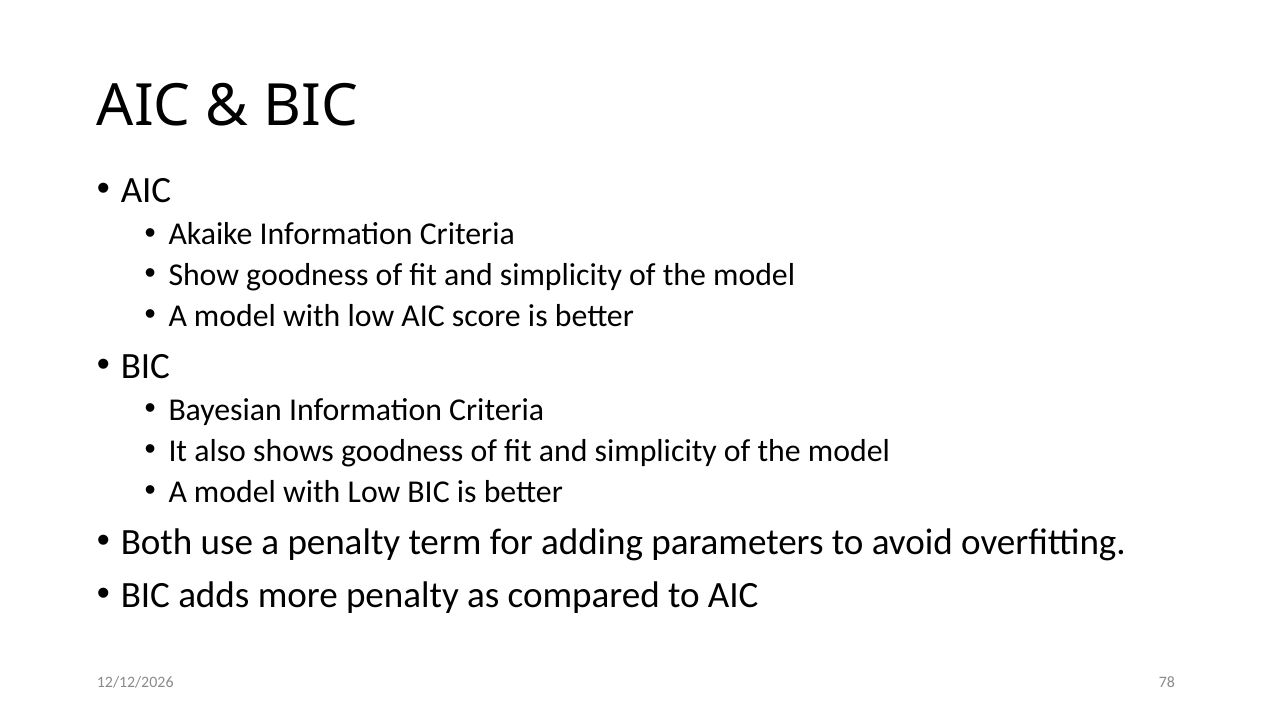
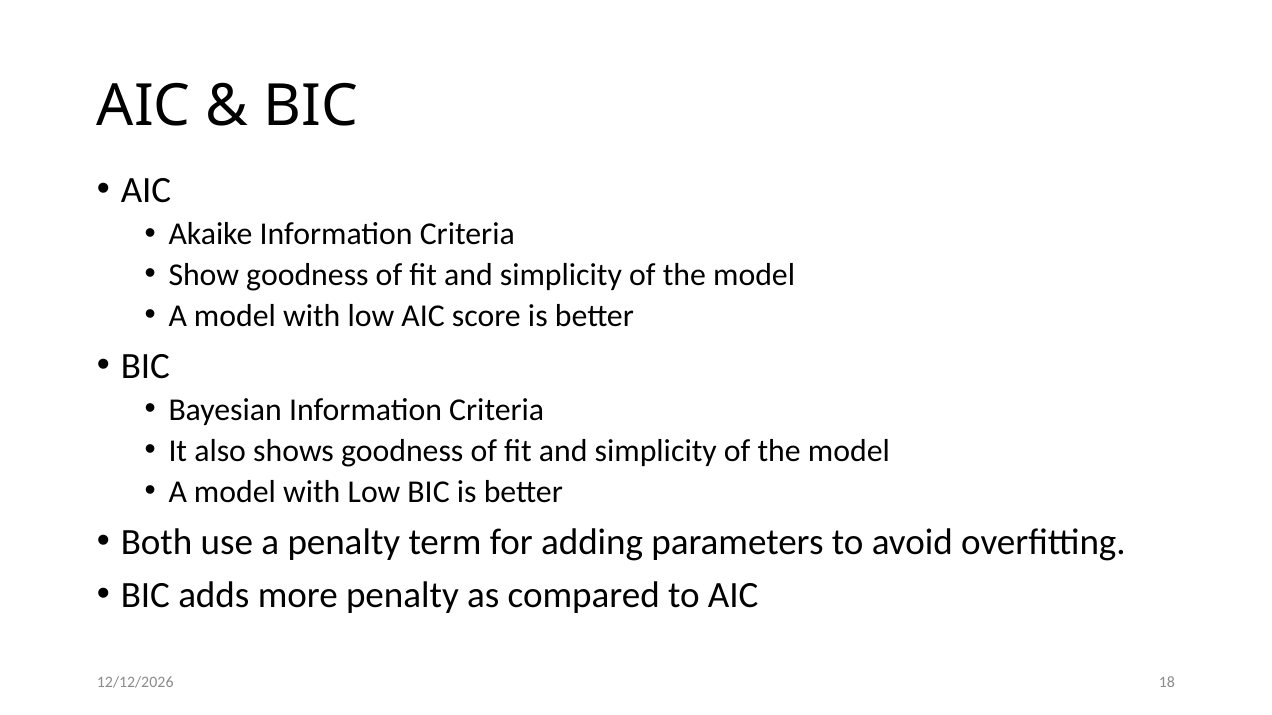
78: 78 -> 18
